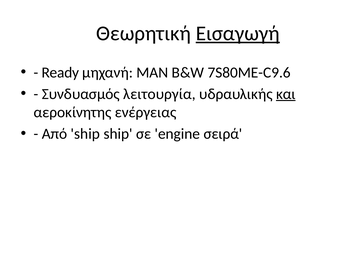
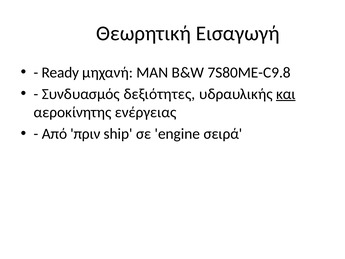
Εισαγωγή underline: present -> none
7S80ME-C9.6: 7S80ME-C9.6 -> 7S80ME-C9.8
λειτουργία: λειτουργία -> δεξιότητες
Από ship: ship -> πριν
